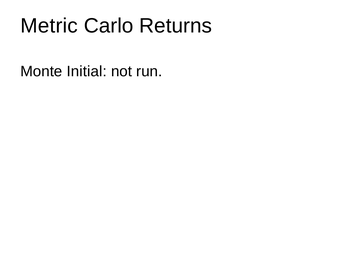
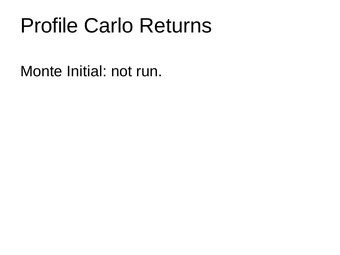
Metric: Metric -> Profile
